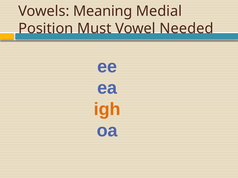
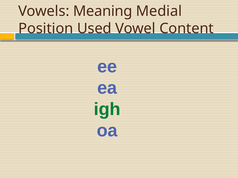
Must: Must -> Used
Needed: Needed -> Content
igh colour: orange -> green
